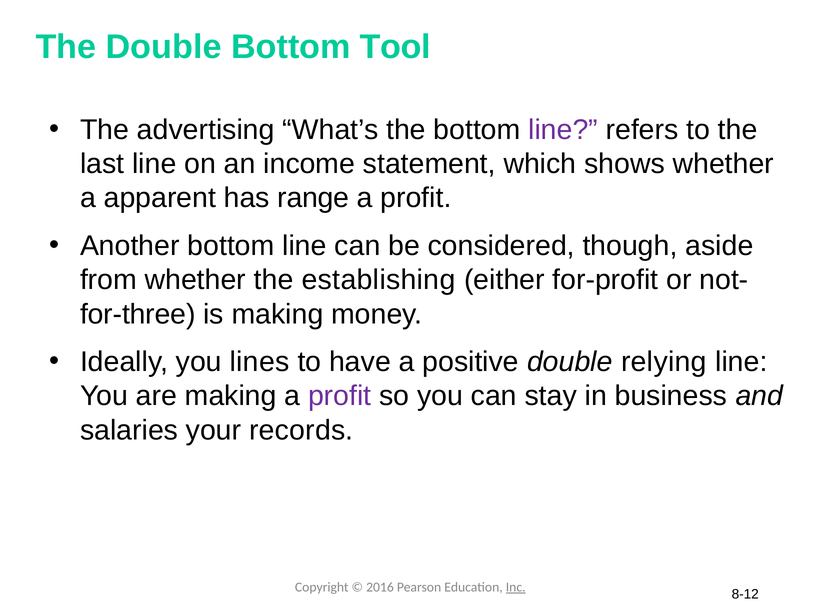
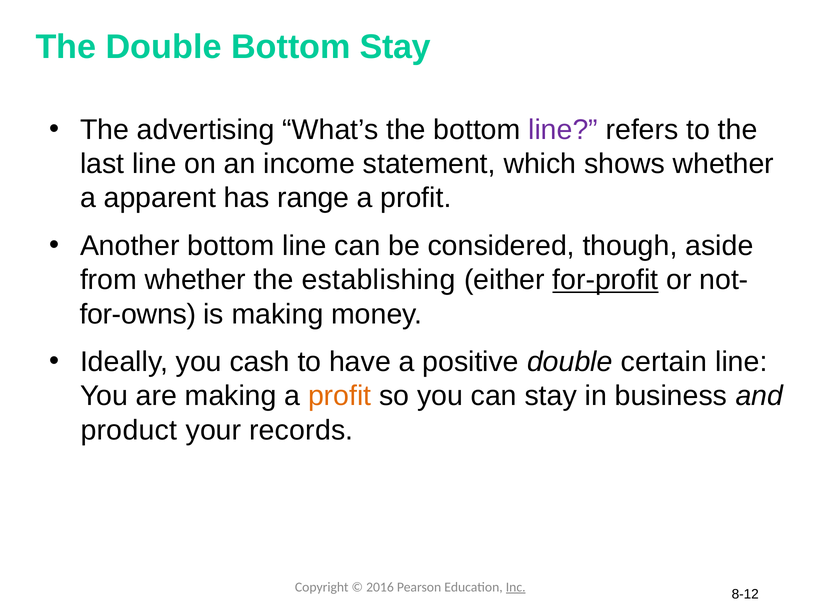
Bottom Tool: Tool -> Stay
for-profit underline: none -> present
for-three: for-three -> for-owns
lines: lines -> cash
relying: relying -> certain
profit at (340, 397) colour: purple -> orange
salaries: salaries -> product
